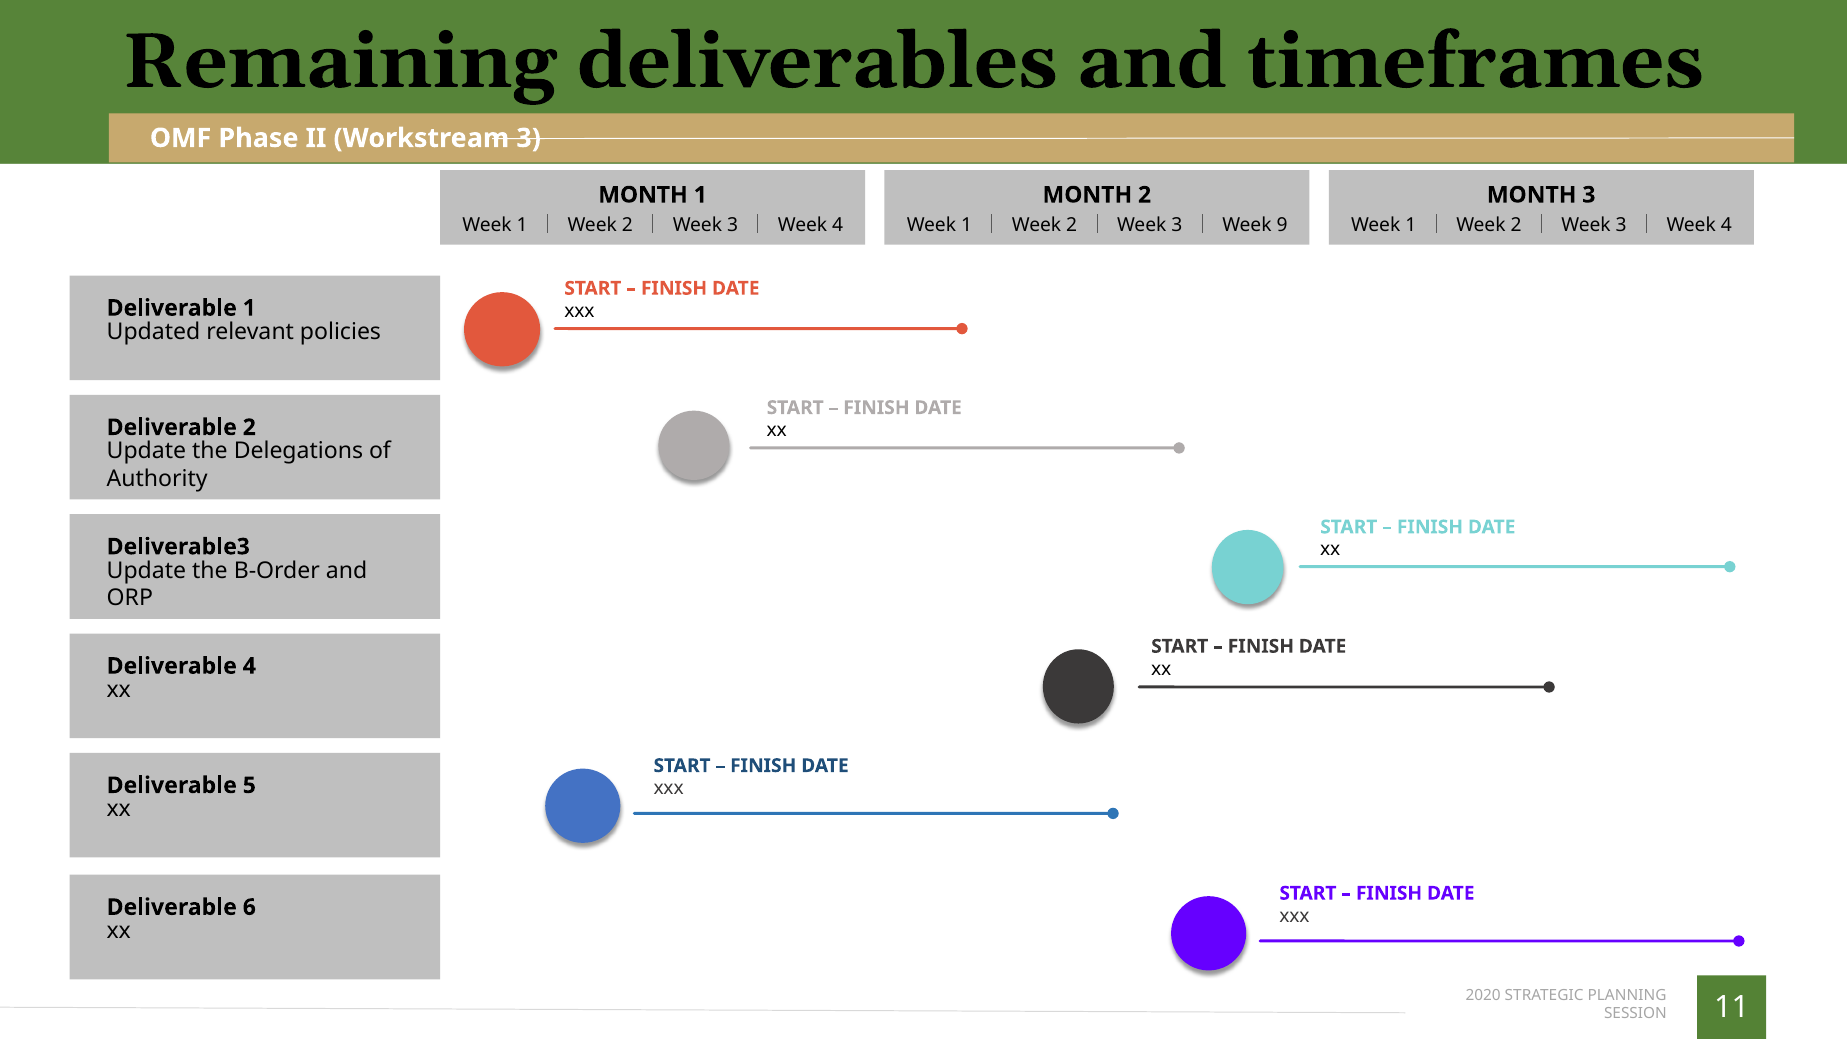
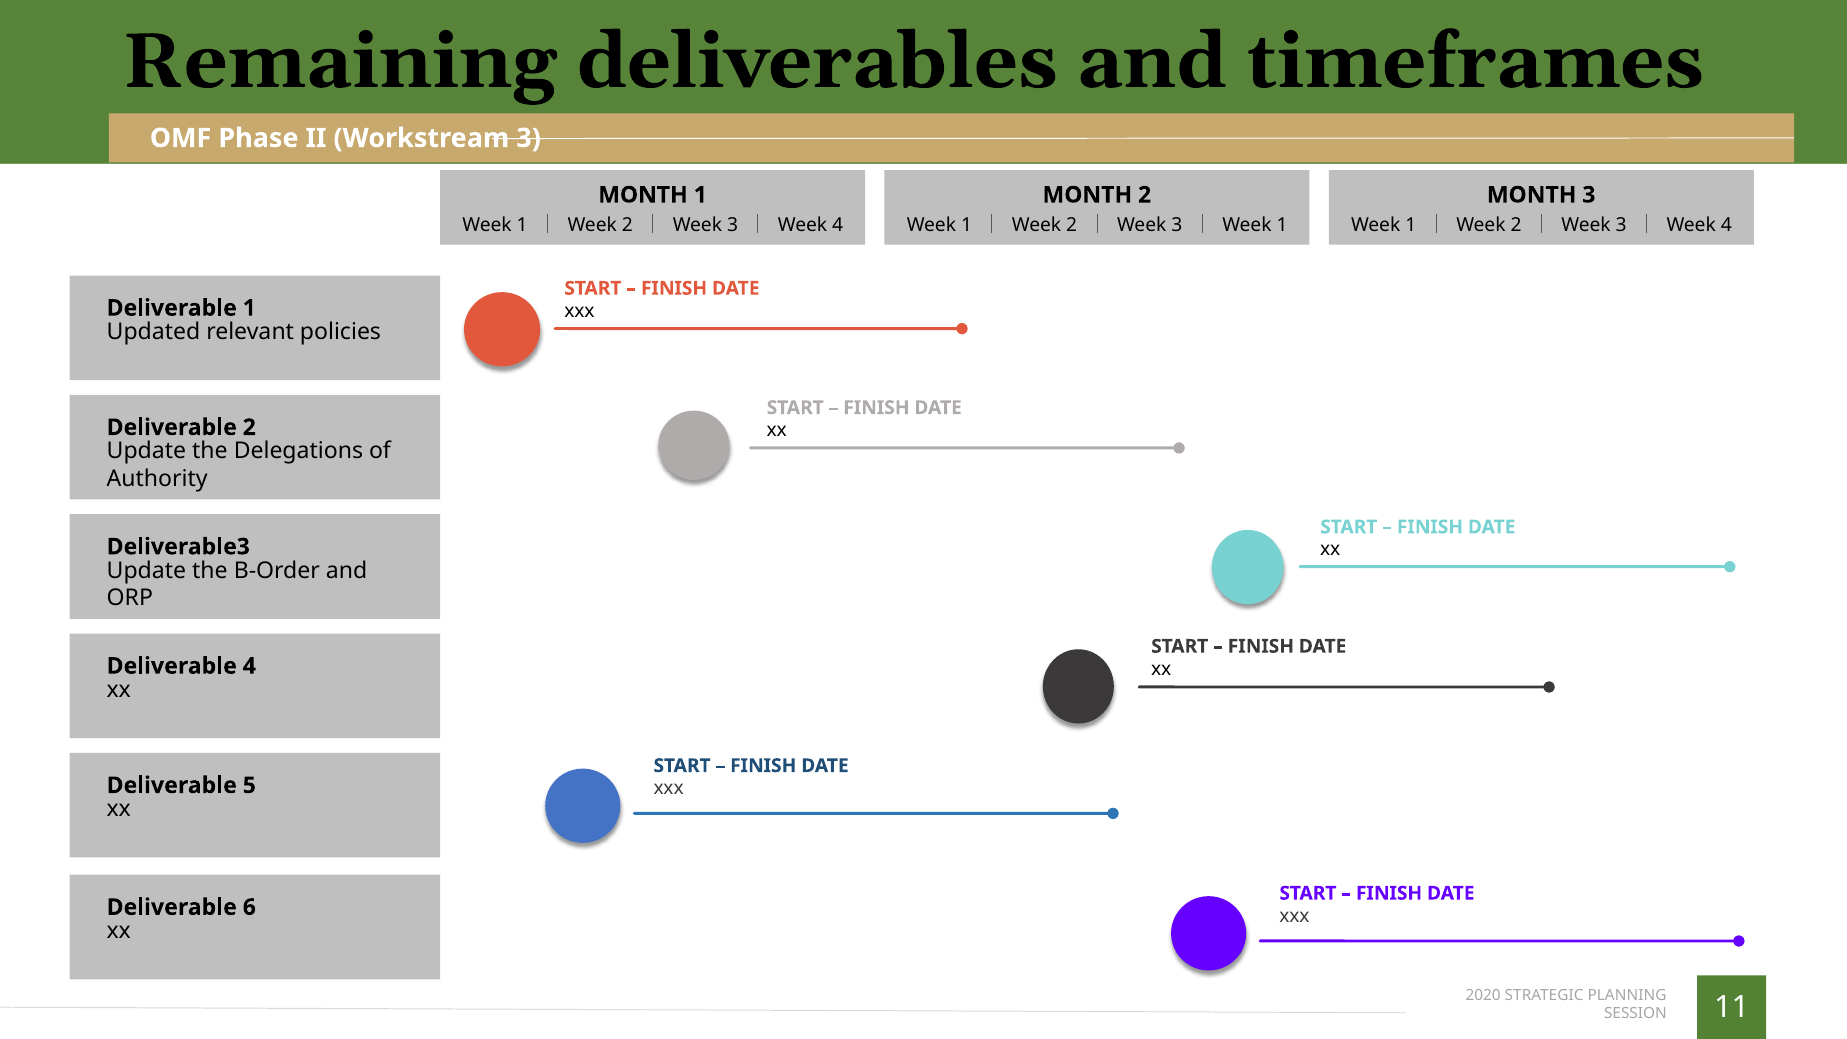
Week 3 Week 9: 9 -> 1
